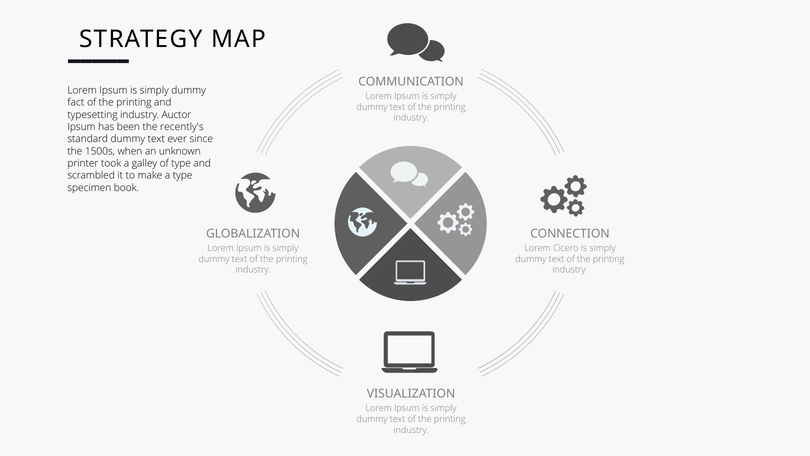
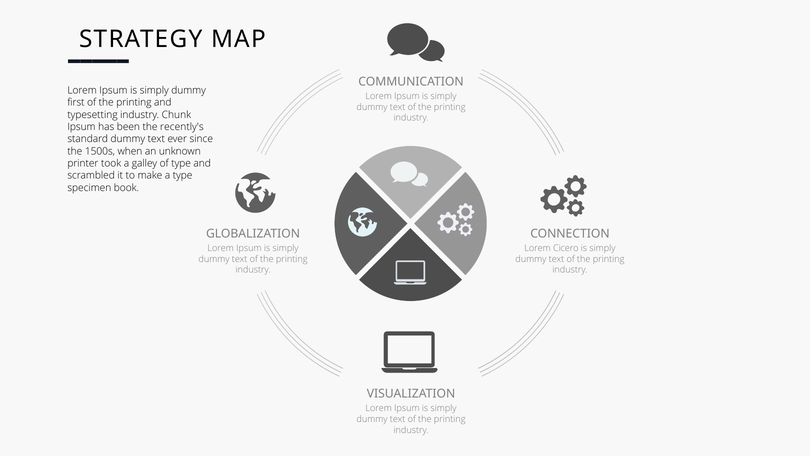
fact: fact -> first
Auctor: Auctor -> Chunk
